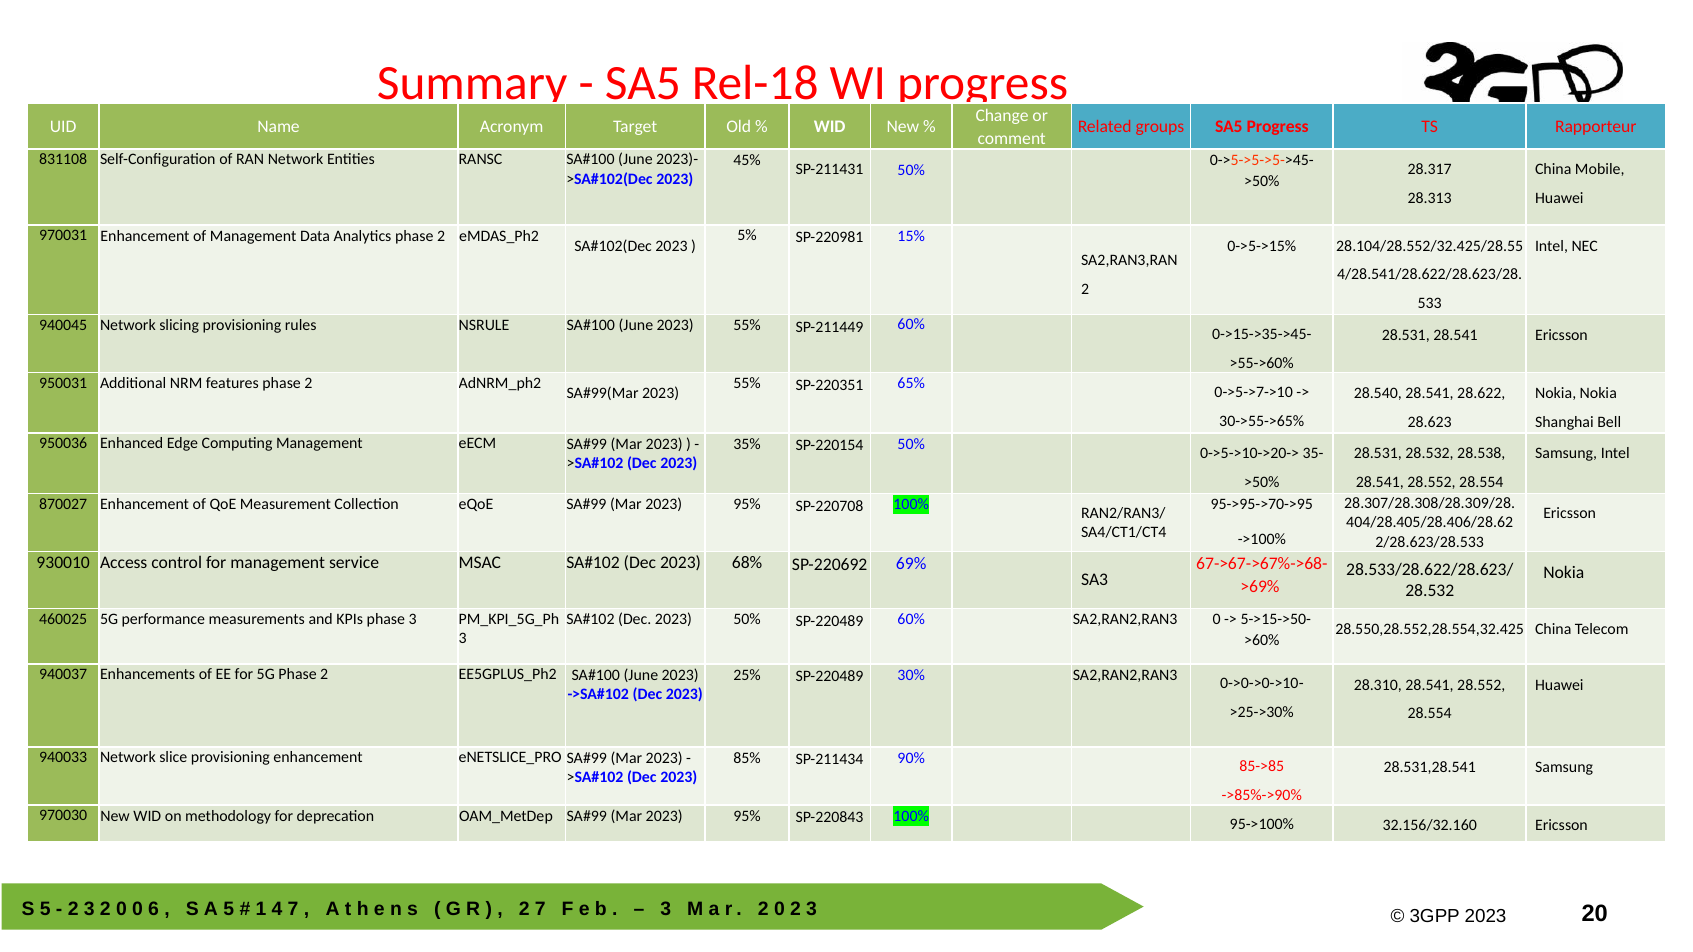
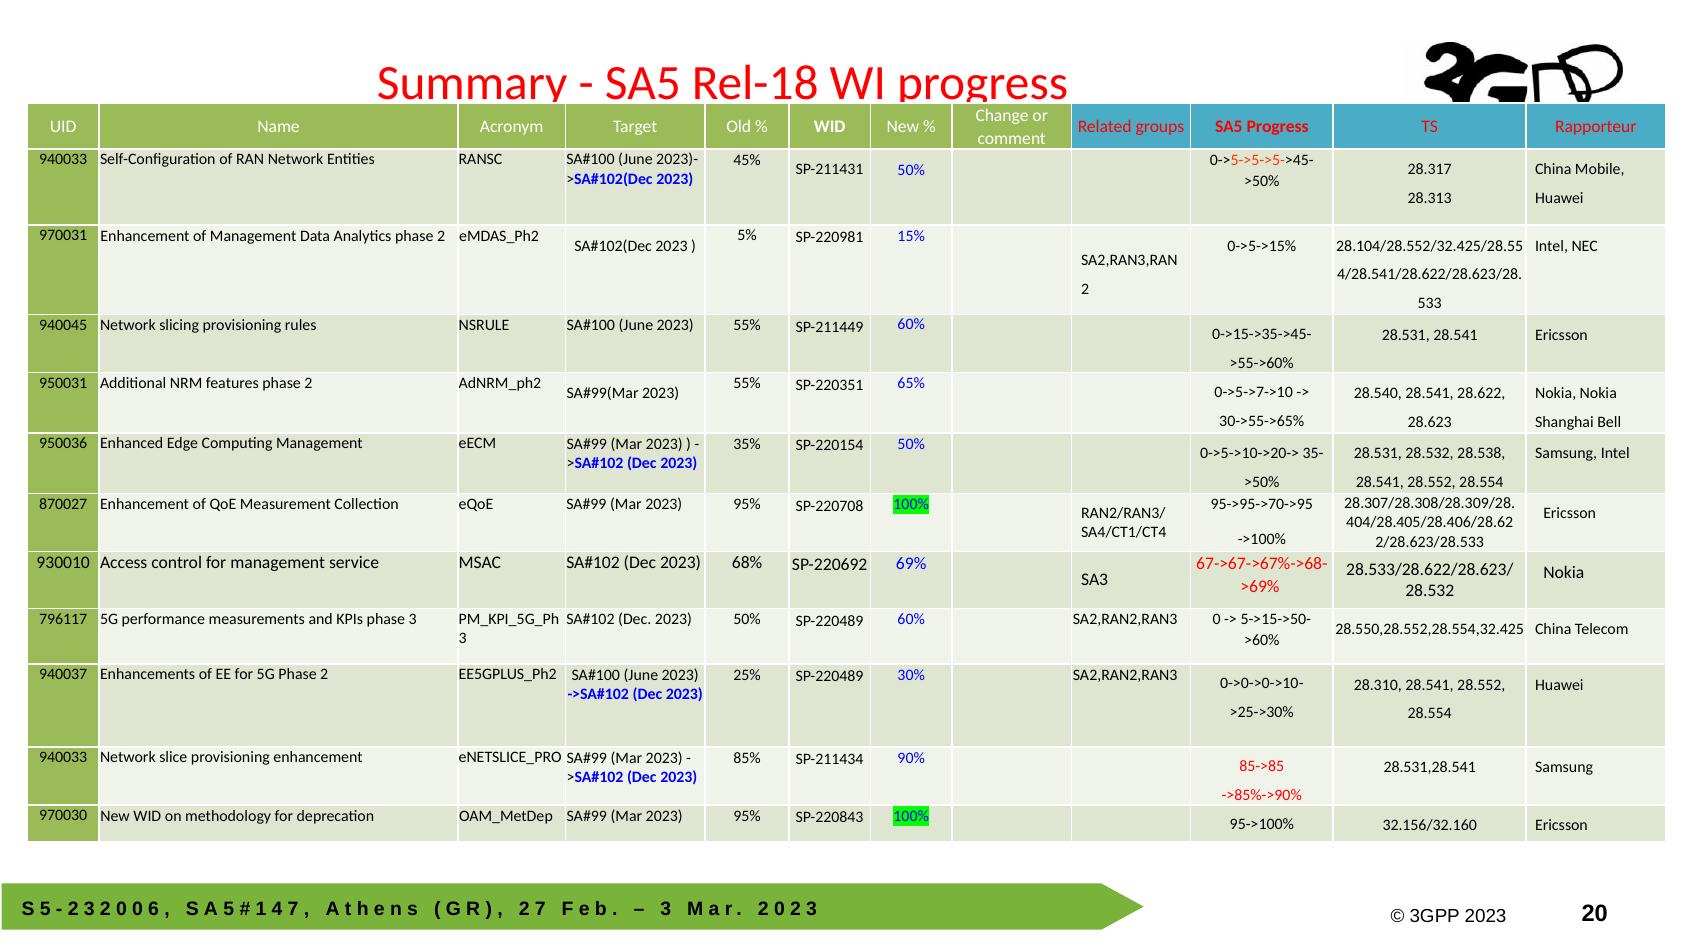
831108 at (63, 160): 831108 -> 940033
460025: 460025 -> 796117
